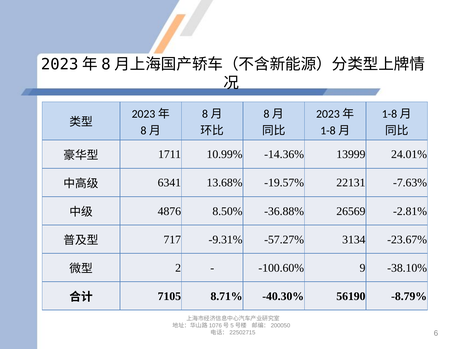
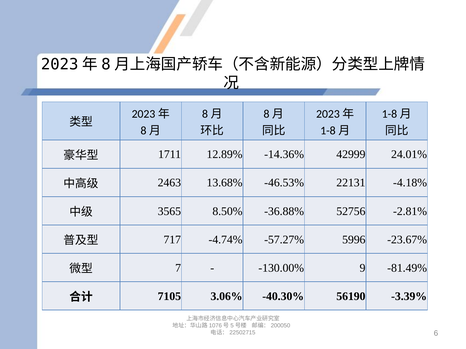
10.99%: 10.99% -> 12.89%
13999: 13999 -> 42999
6341: 6341 -> 2463
-19.57%: -19.57% -> -46.53%
-7.63%: -7.63% -> -4.18%
4876: 4876 -> 3565
26569: 26569 -> 52756
-9.31%: -9.31% -> -4.74%
3134: 3134 -> 5996
2: 2 -> 7
-100.60%: -100.60% -> -130.00%
-38.10%: -38.10% -> -81.49%
8.71%: 8.71% -> 3.06%
-8.79%: -8.79% -> -3.39%
